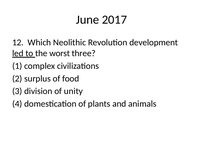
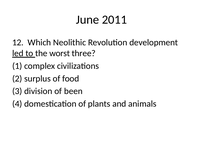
2017: 2017 -> 2011
unity: unity -> been
